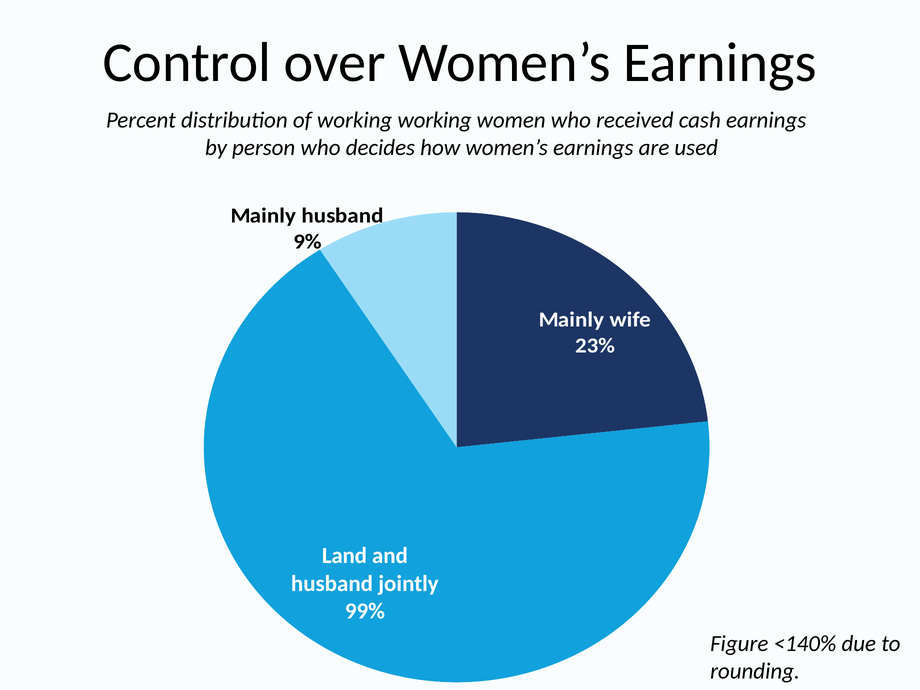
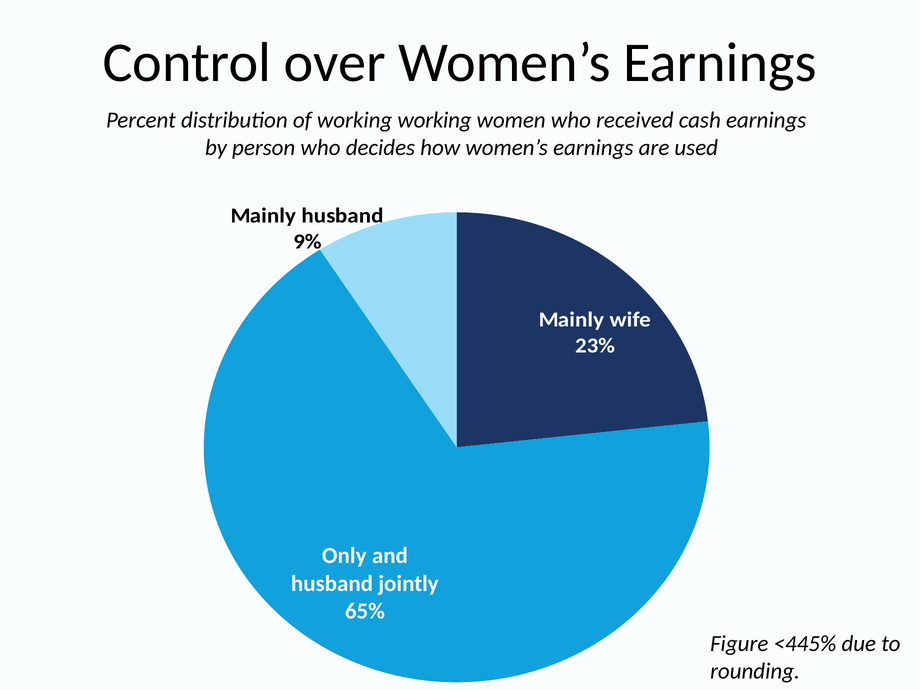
Land: Land -> Only
99%: 99% -> 65%
<140%: <140% -> <445%
